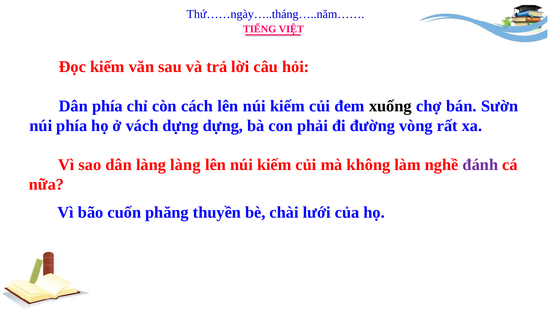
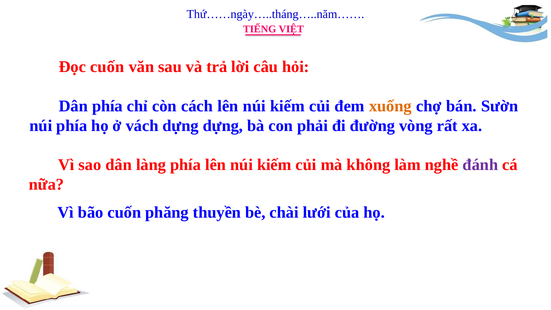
Đọc kiếm: kiếm -> cuốn
xuống colour: black -> orange
làng làng: làng -> phía
